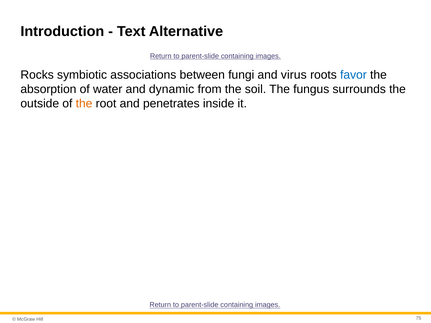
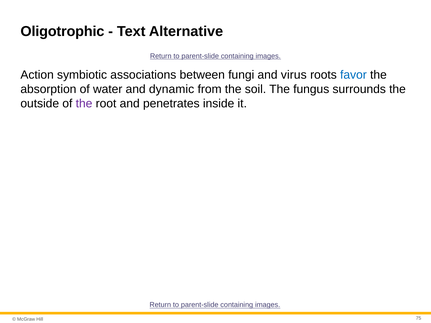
Introduction: Introduction -> Oligotrophic
Rocks: Rocks -> Action
the at (84, 104) colour: orange -> purple
